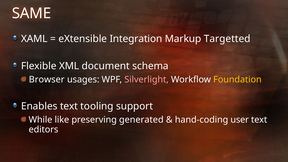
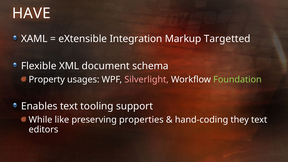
SAME: SAME -> HAVE
Browser: Browser -> Property
Foundation colour: yellow -> light green
generated: generated -> properties
user: user -> they
